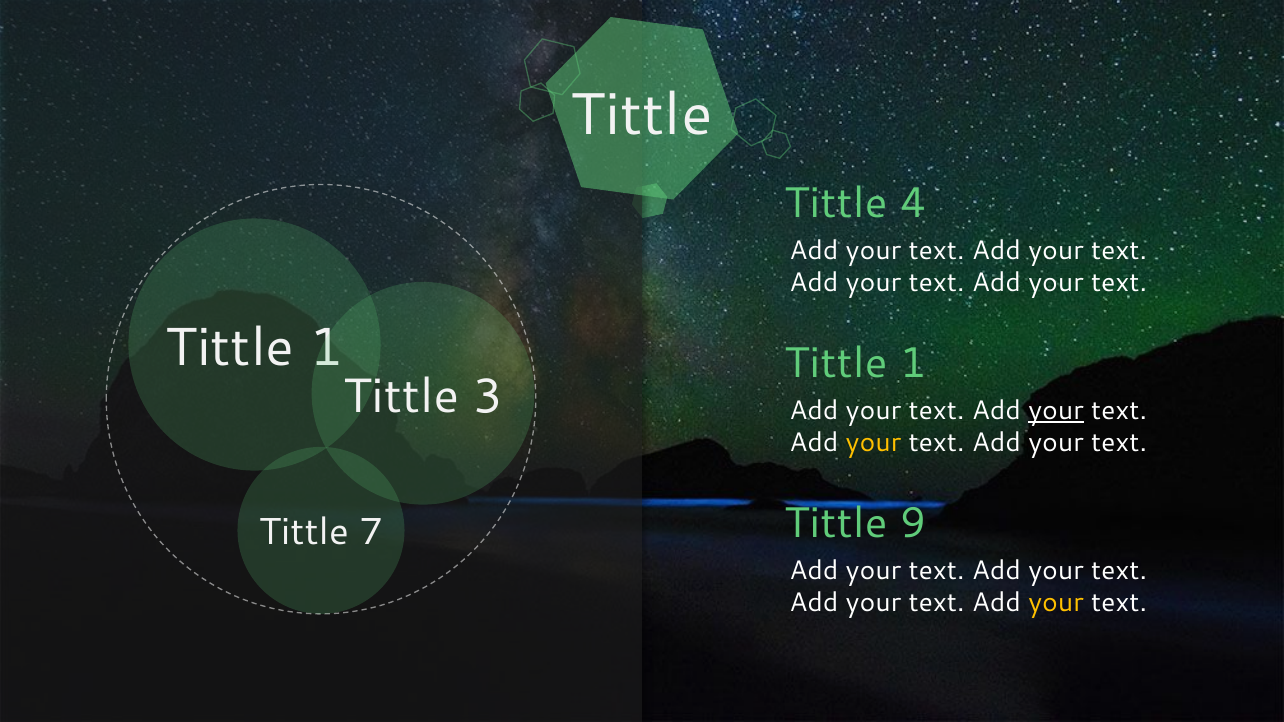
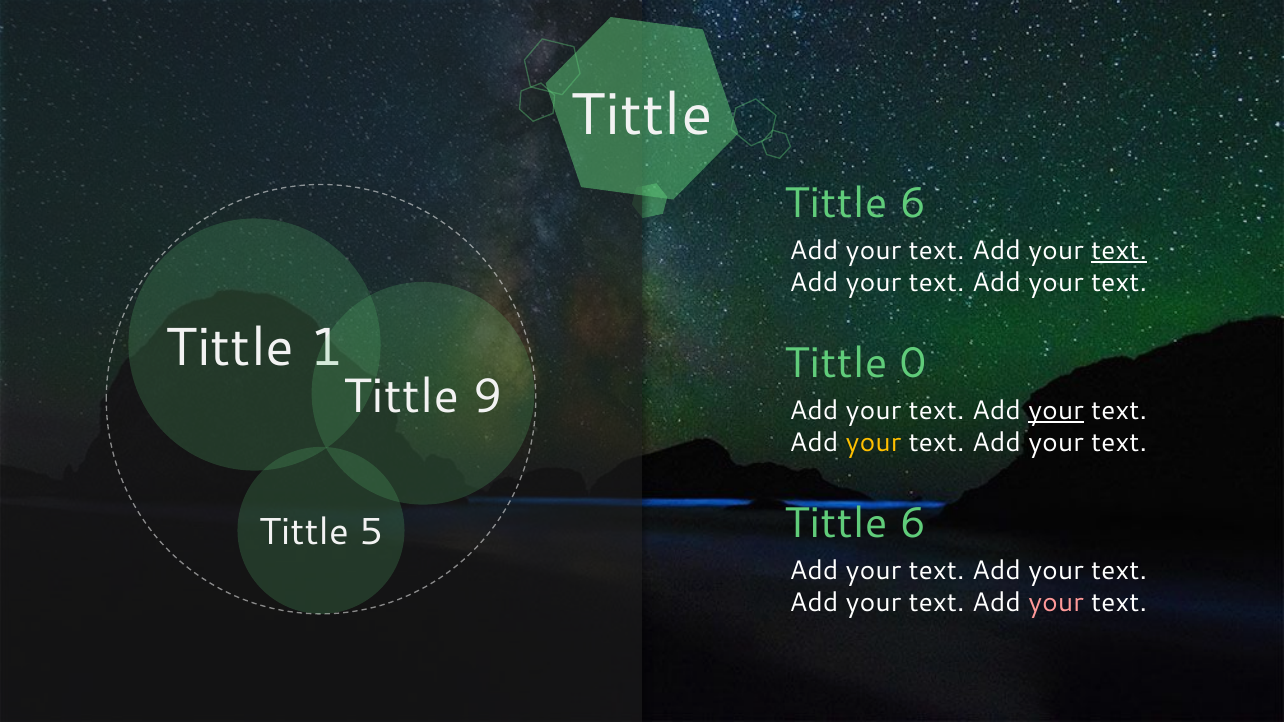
4 at (913, 203): 4 -> 6
text at (1119, 251) underline: none -> present
1 at (913, 364): 1 -> 0
3: 3 -> 9
9 at (913, 524): 9 -> 6
7: 7 -> 5
your at (1056, 603) colour: yellow -> pink
